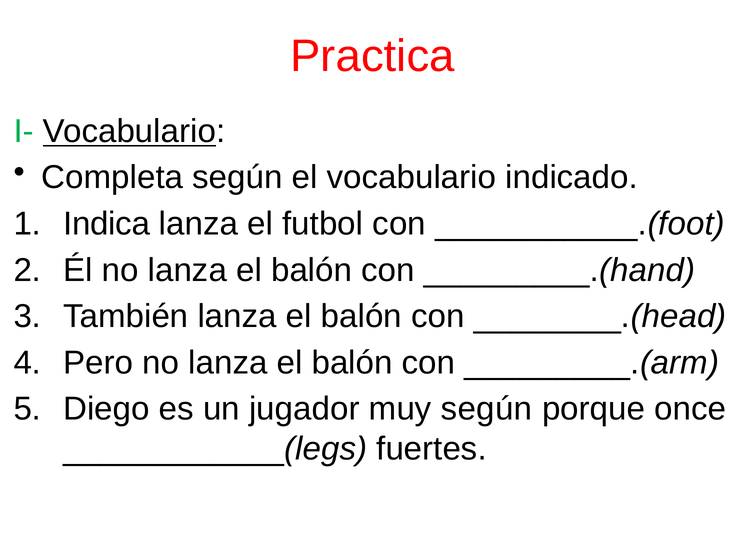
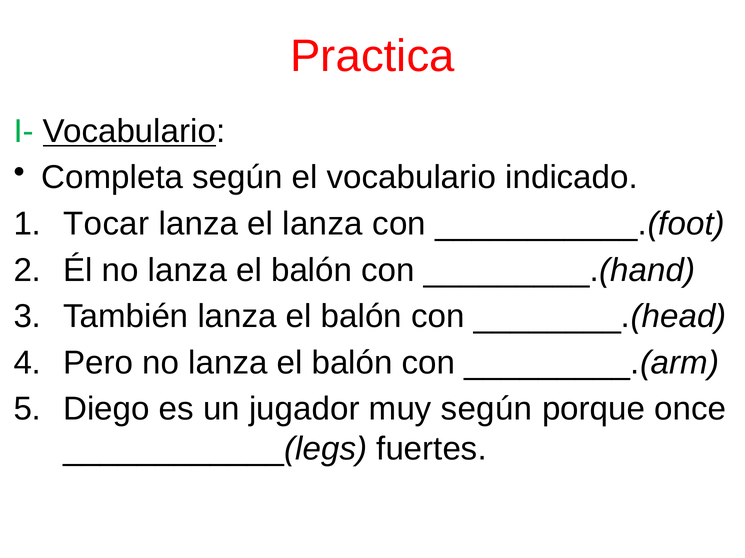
Indica: Indica -> Tocar
el futbol: futbol -> lanza
